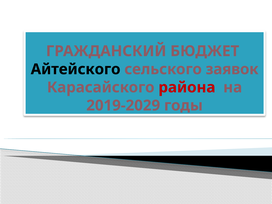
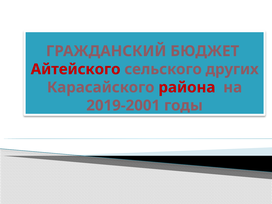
Айтейского colour: black -> red
заявок: заявок -> других
2019-2029: 2019-2029 -> 2019-2001
